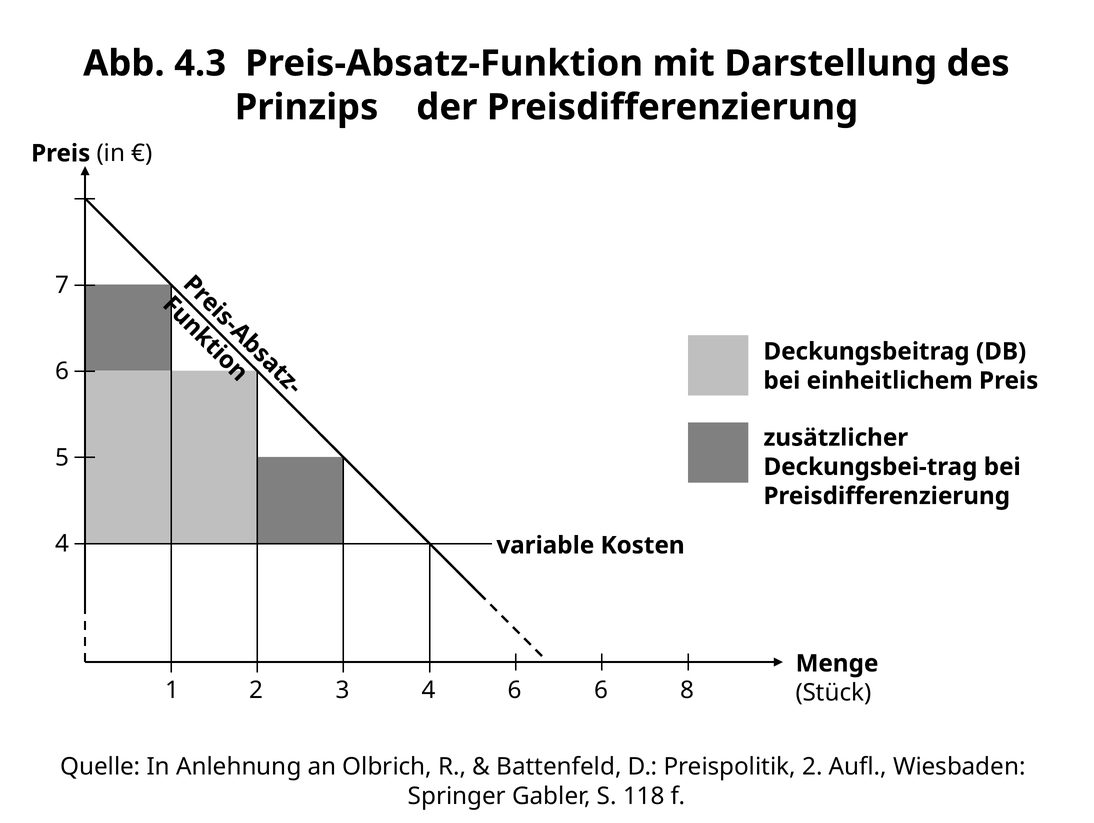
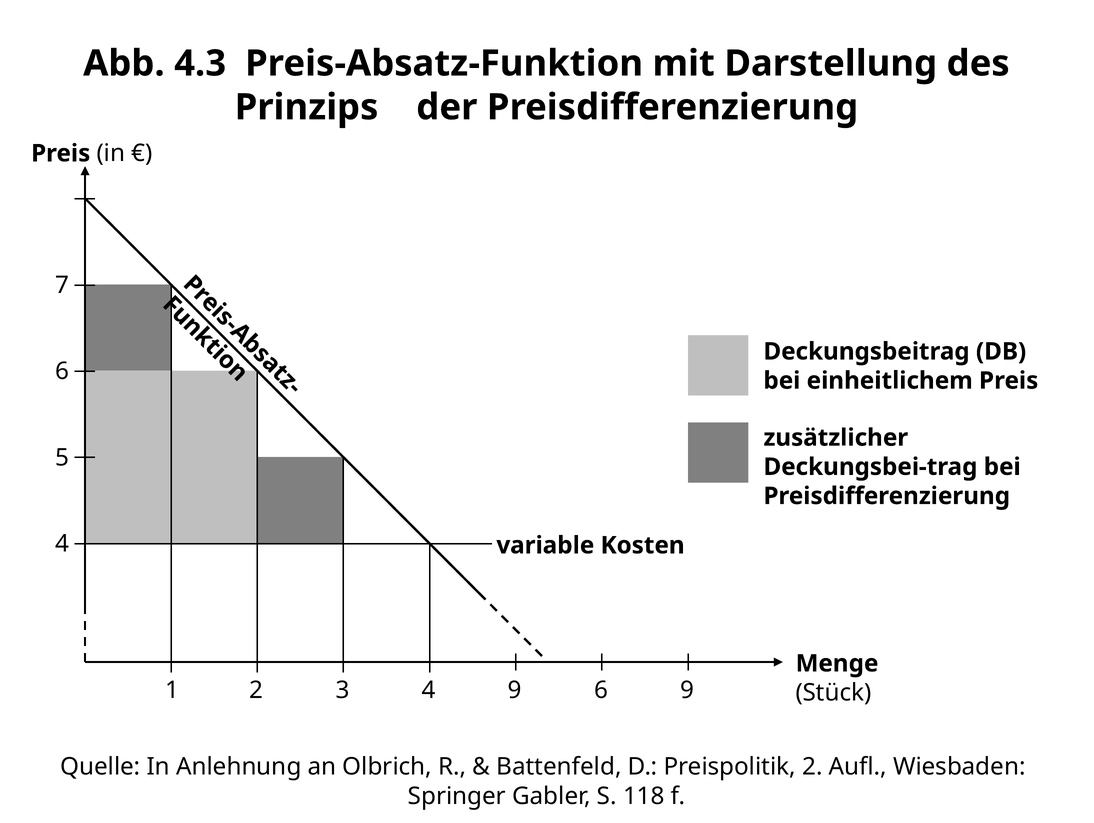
4 6: 6 -> 9
6 8: 8 -> 9
